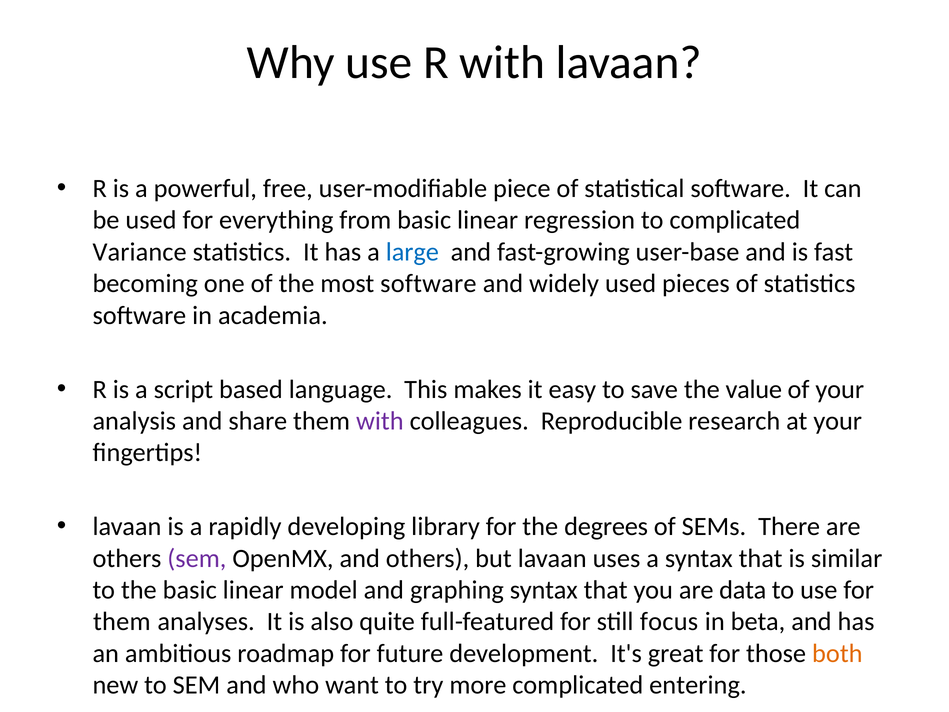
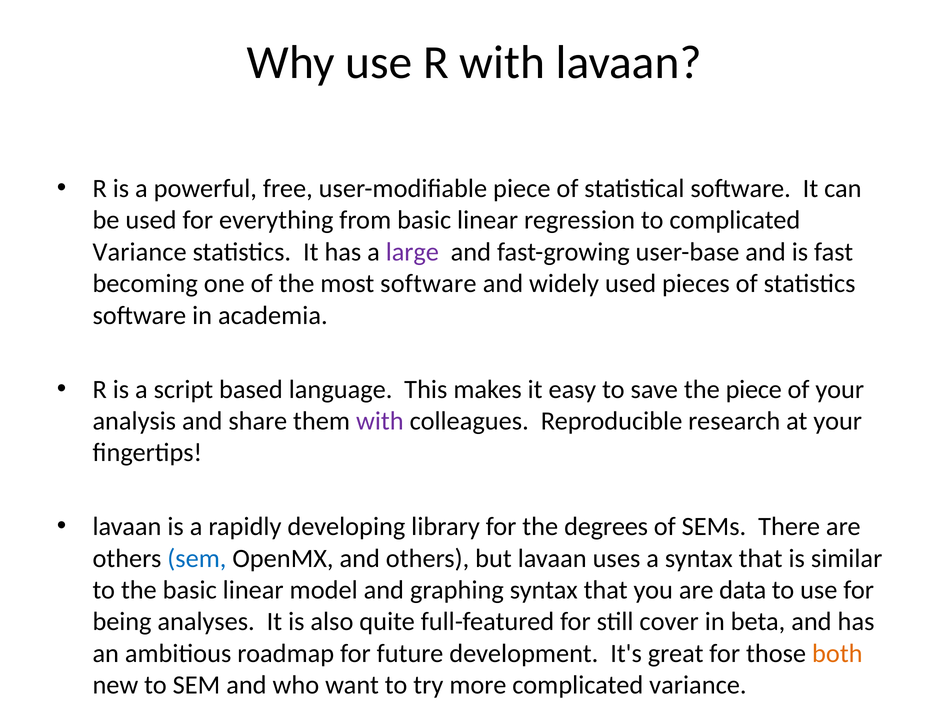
large colour: blue -> purple
the value: value -> piece
sem at (197, 558) colour: purple -> blue
them at (122, 621): them -> being
focus: focus -> cover
more complicated entering: entering -> variance
